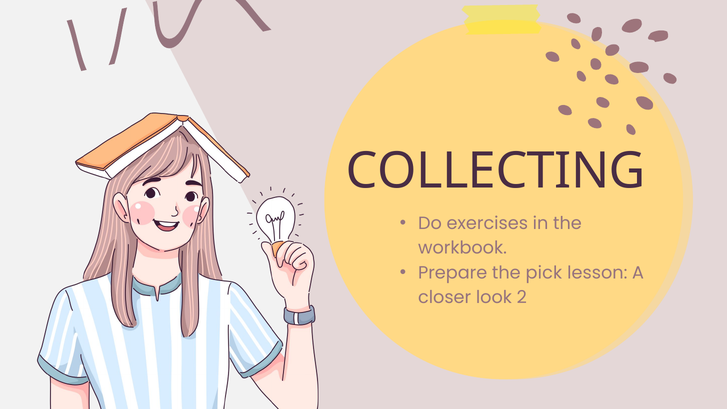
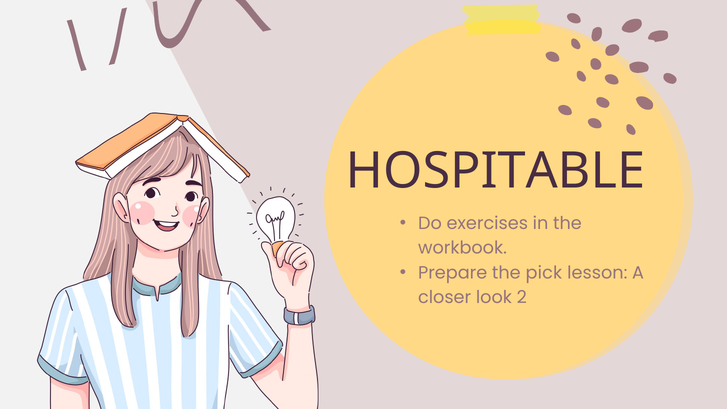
COLLECTING: COLLECTING -> HOSPITABLE
